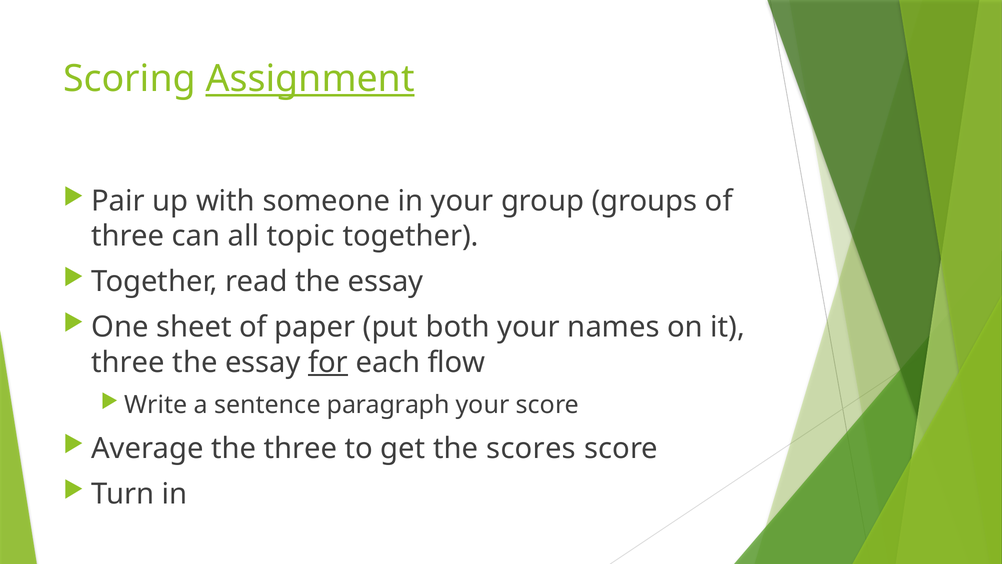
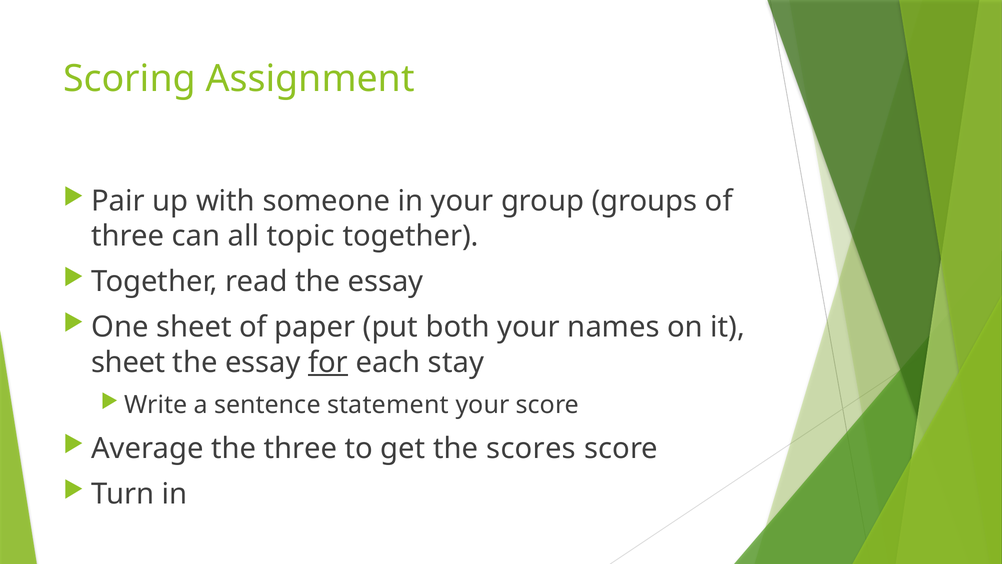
Assignment underline: present -> none
three at (128, 362): three -> sheet
flow: flow -> stay
paragraph: paragraph -> statement
